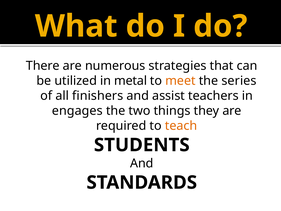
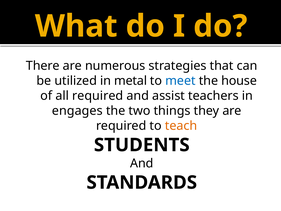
meet colour: orange -> blue
series: series -> house
all finishers: finishers -> required
